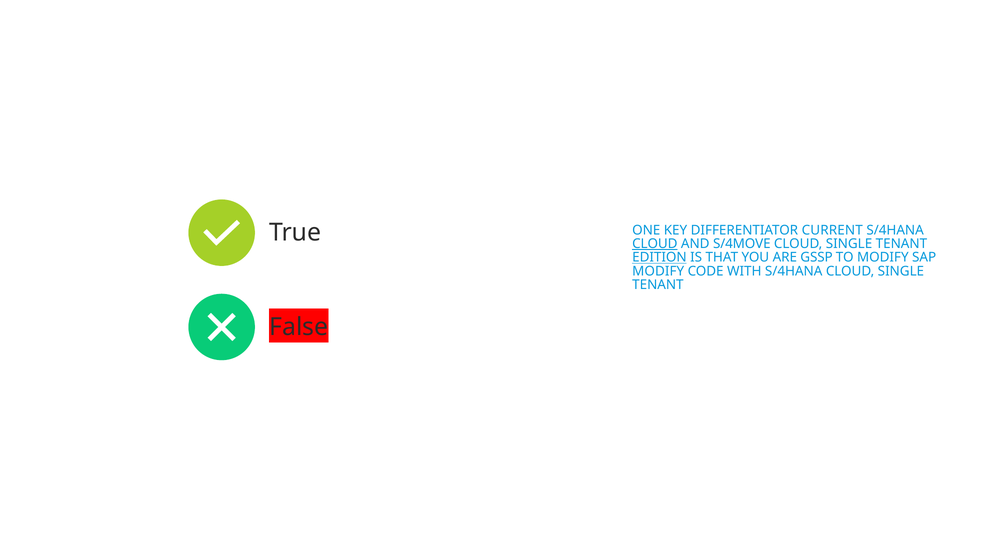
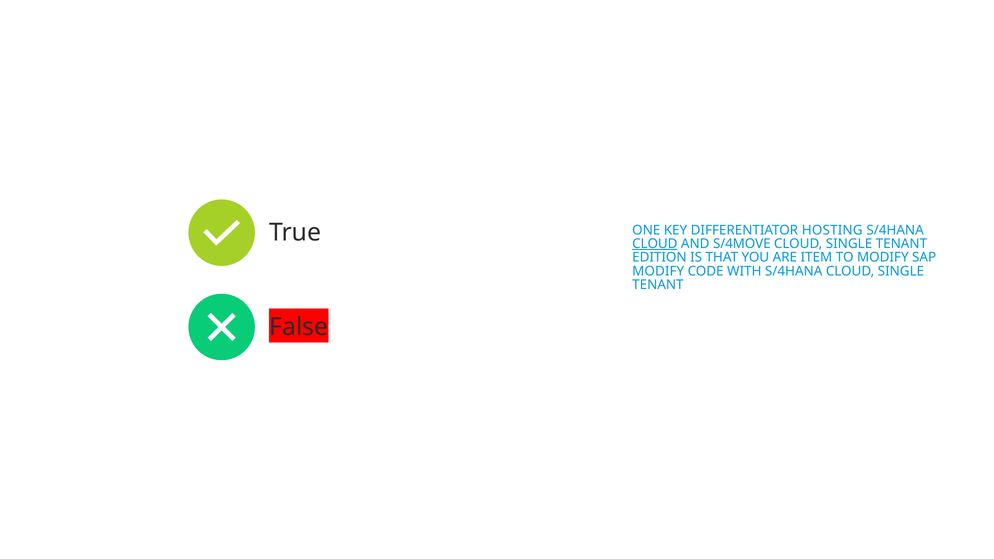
CURRENT: CURRENT -> HOSTING
EDITION underline: present -> none
GSSP: GSSP -> ITEM
